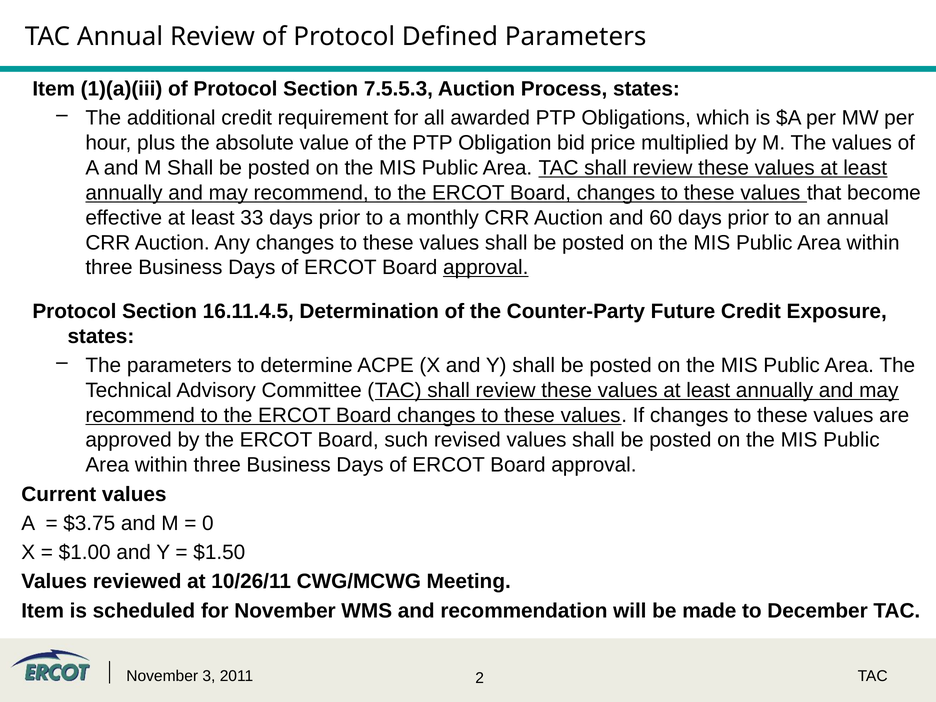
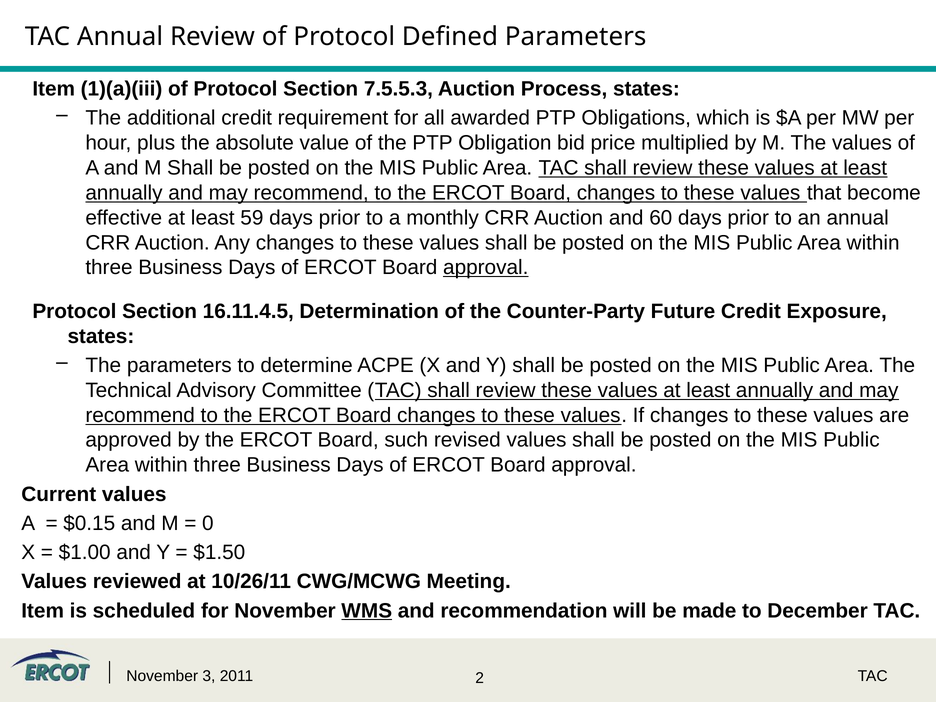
33: 33 -> 59
$3.75: $3.75 -> $0.15
WMS underline: none -> present
